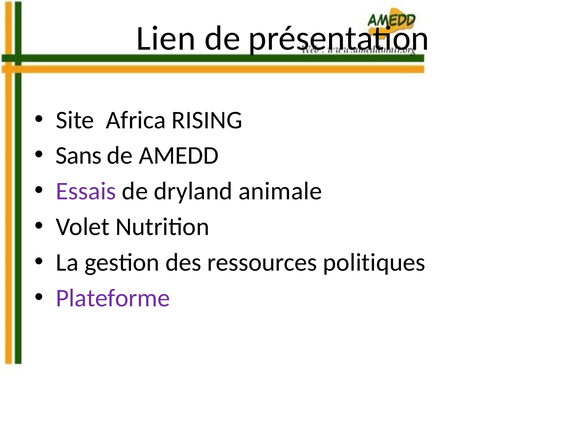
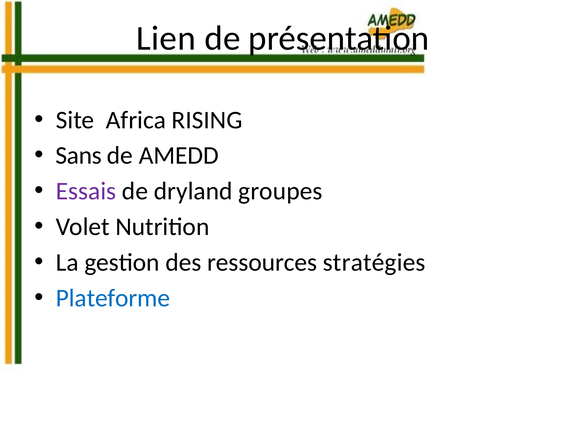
animale: animale -> groupes
politiques: politiques -> stratégies
Plateforme colour: purple -> blue
